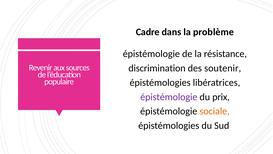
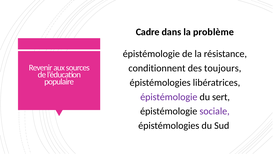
discrimination: discrimination -> conditionnent
soutenir: soutenir -> toujours
prix: prix -> sert
sociale colour: orange -> purple
